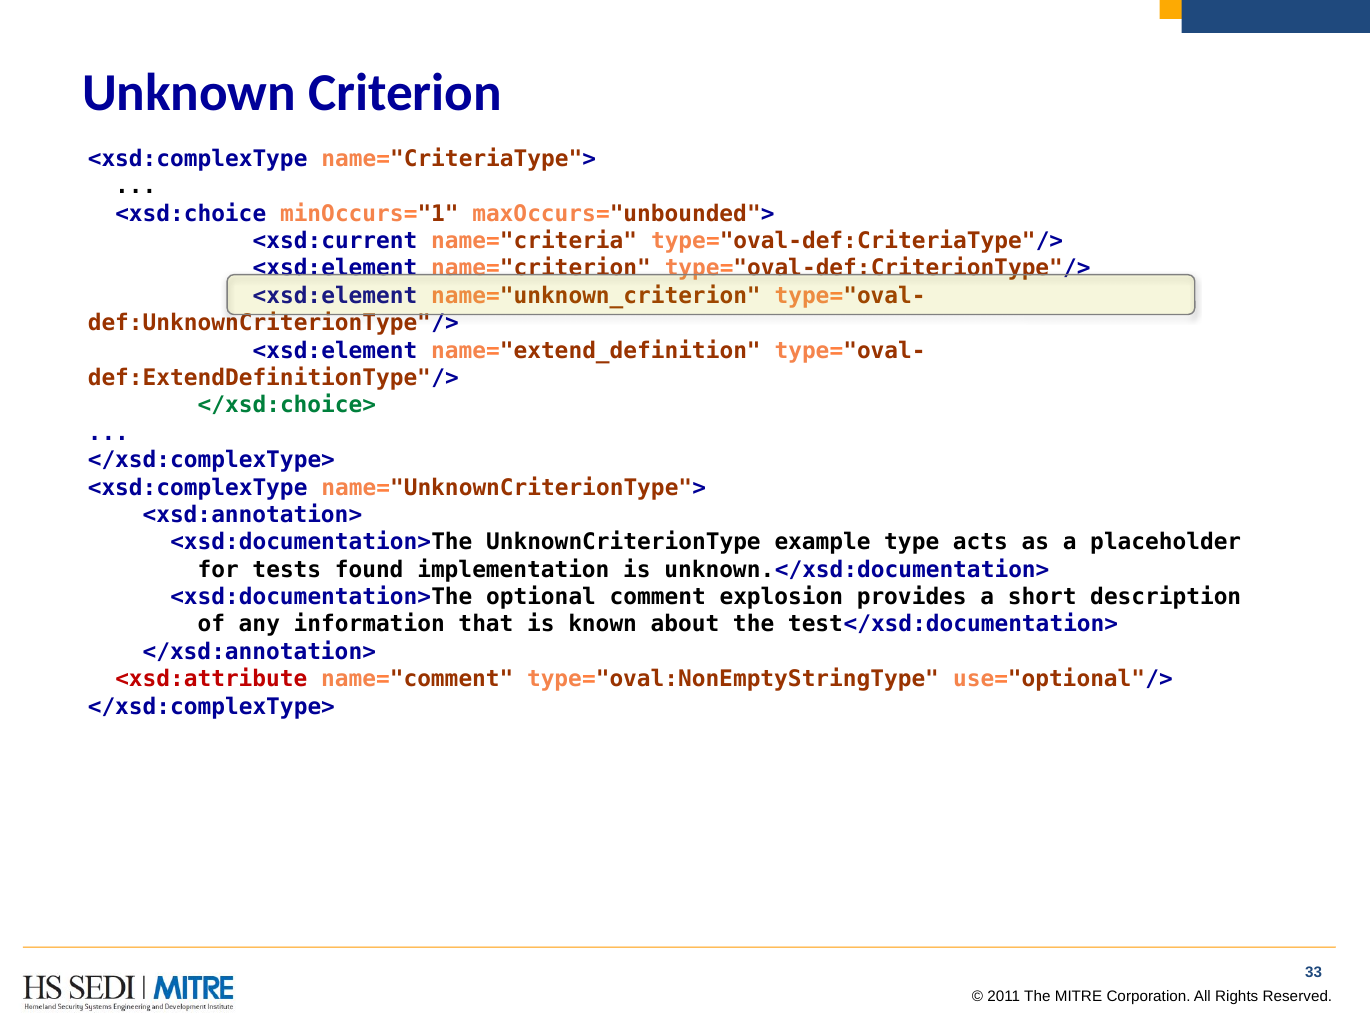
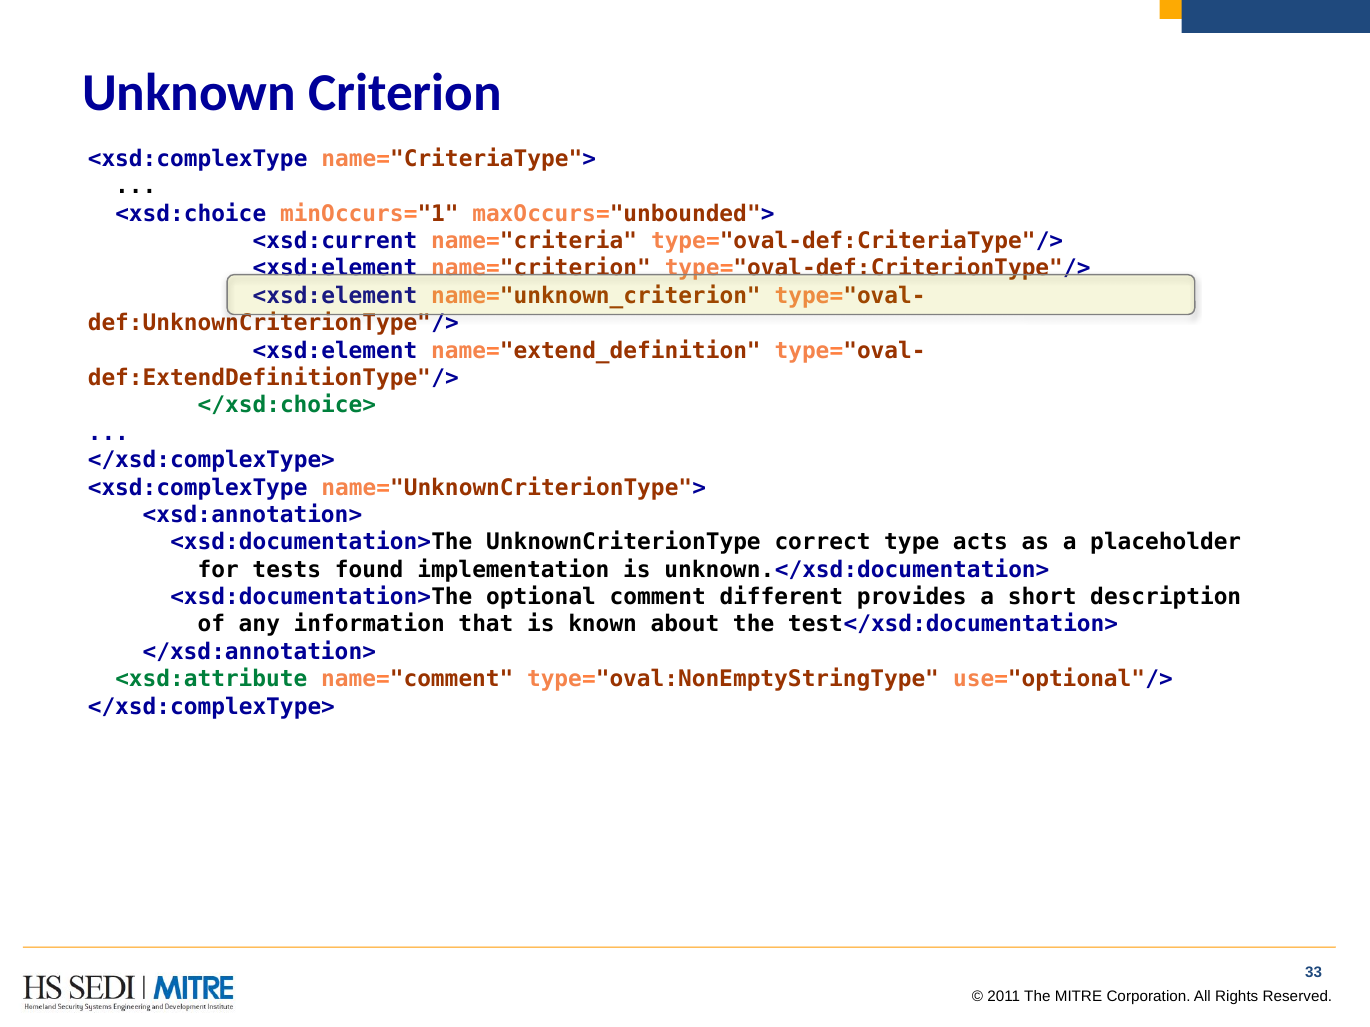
example: example -> correct
explosion: explosion -> different
<xsd:attribute colour: red -> green
